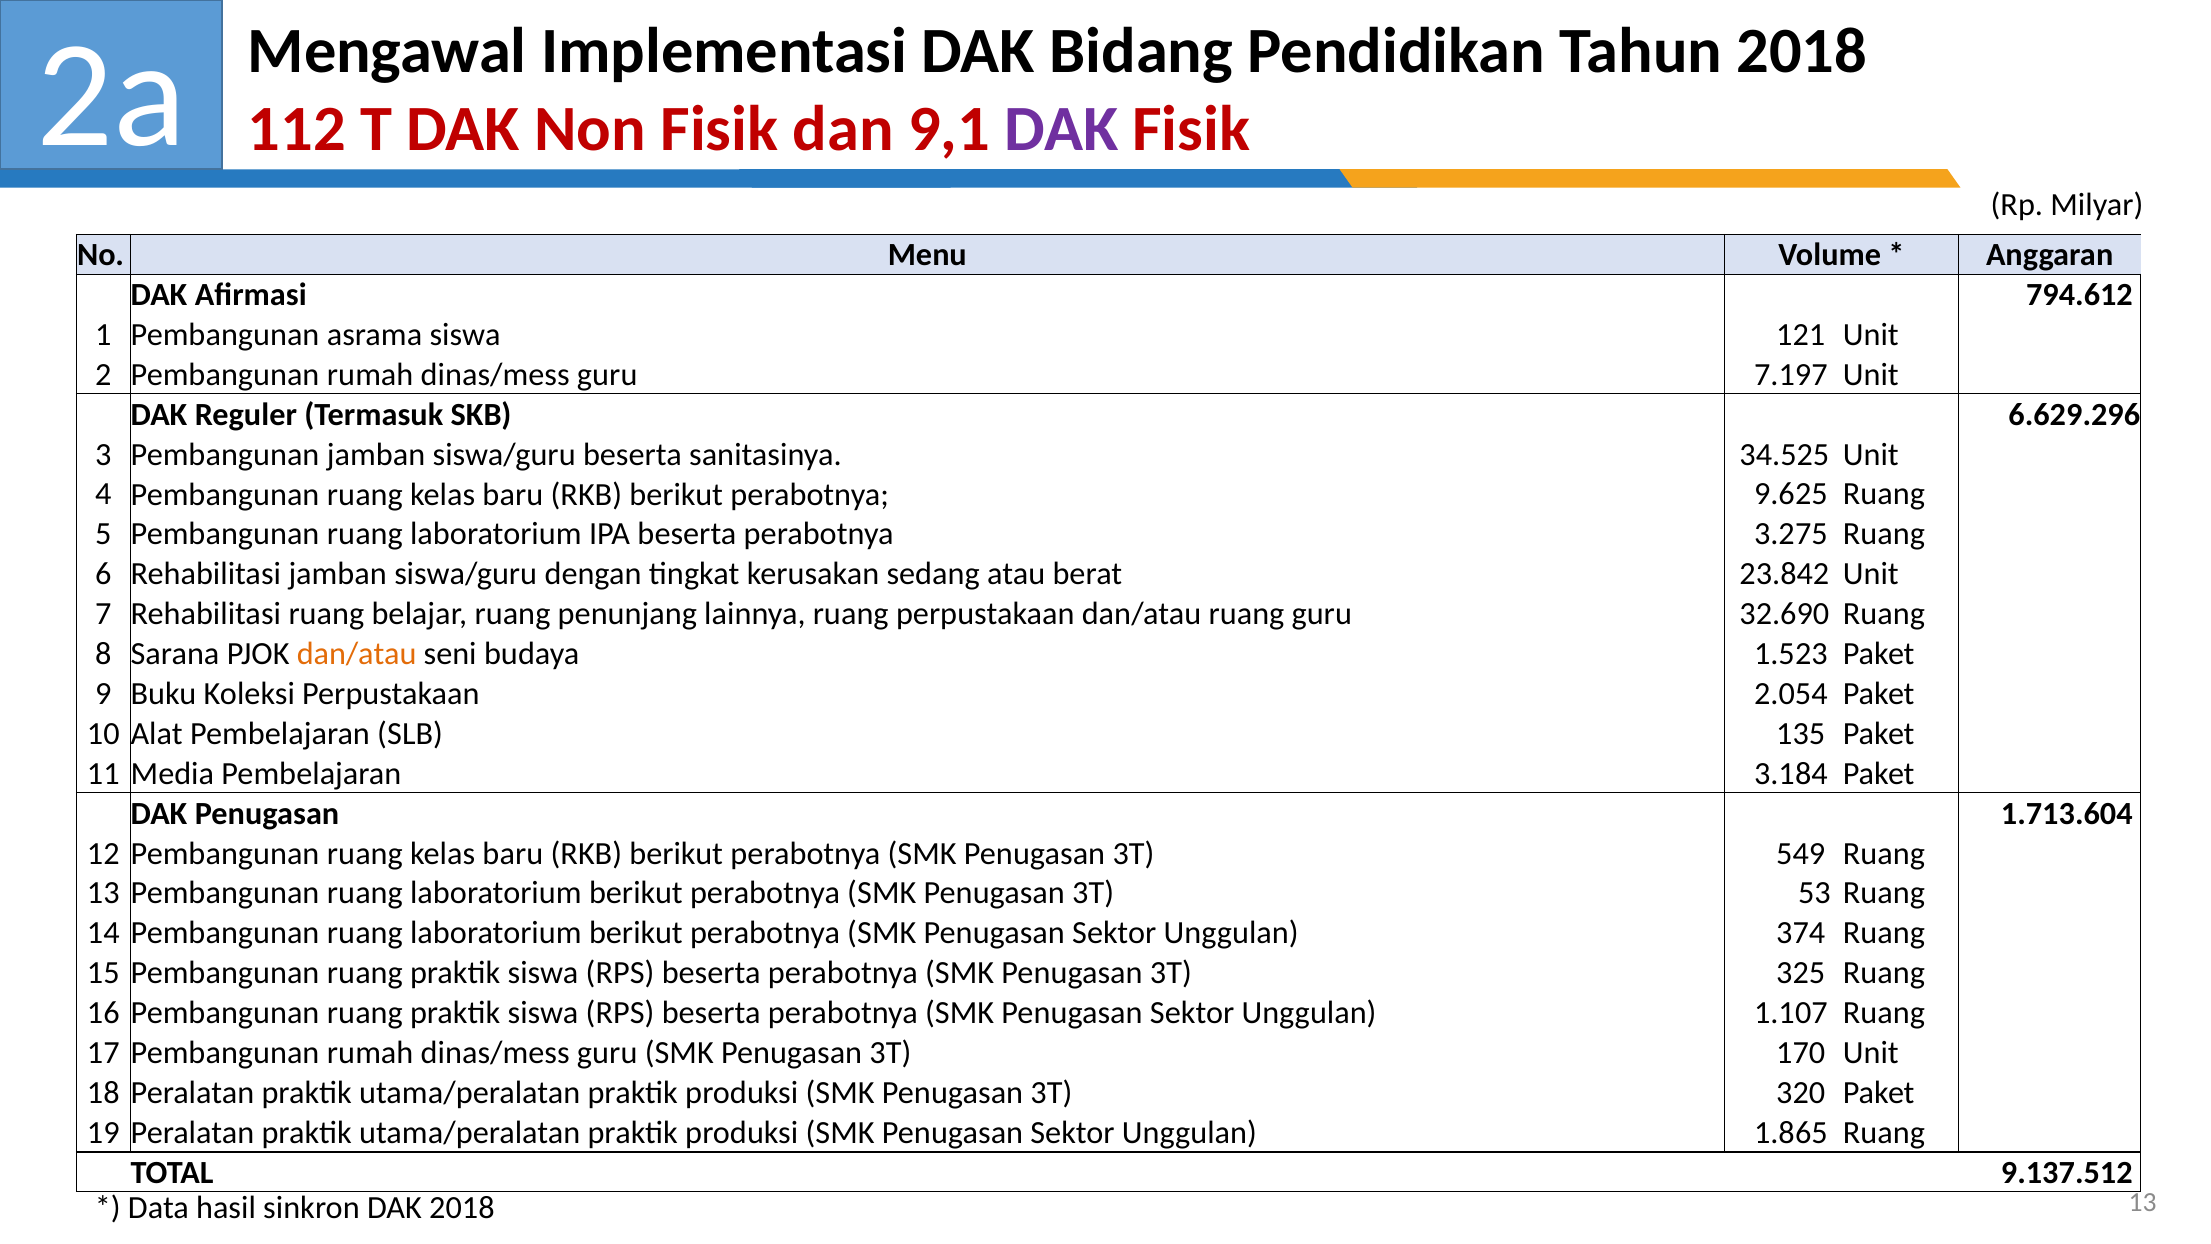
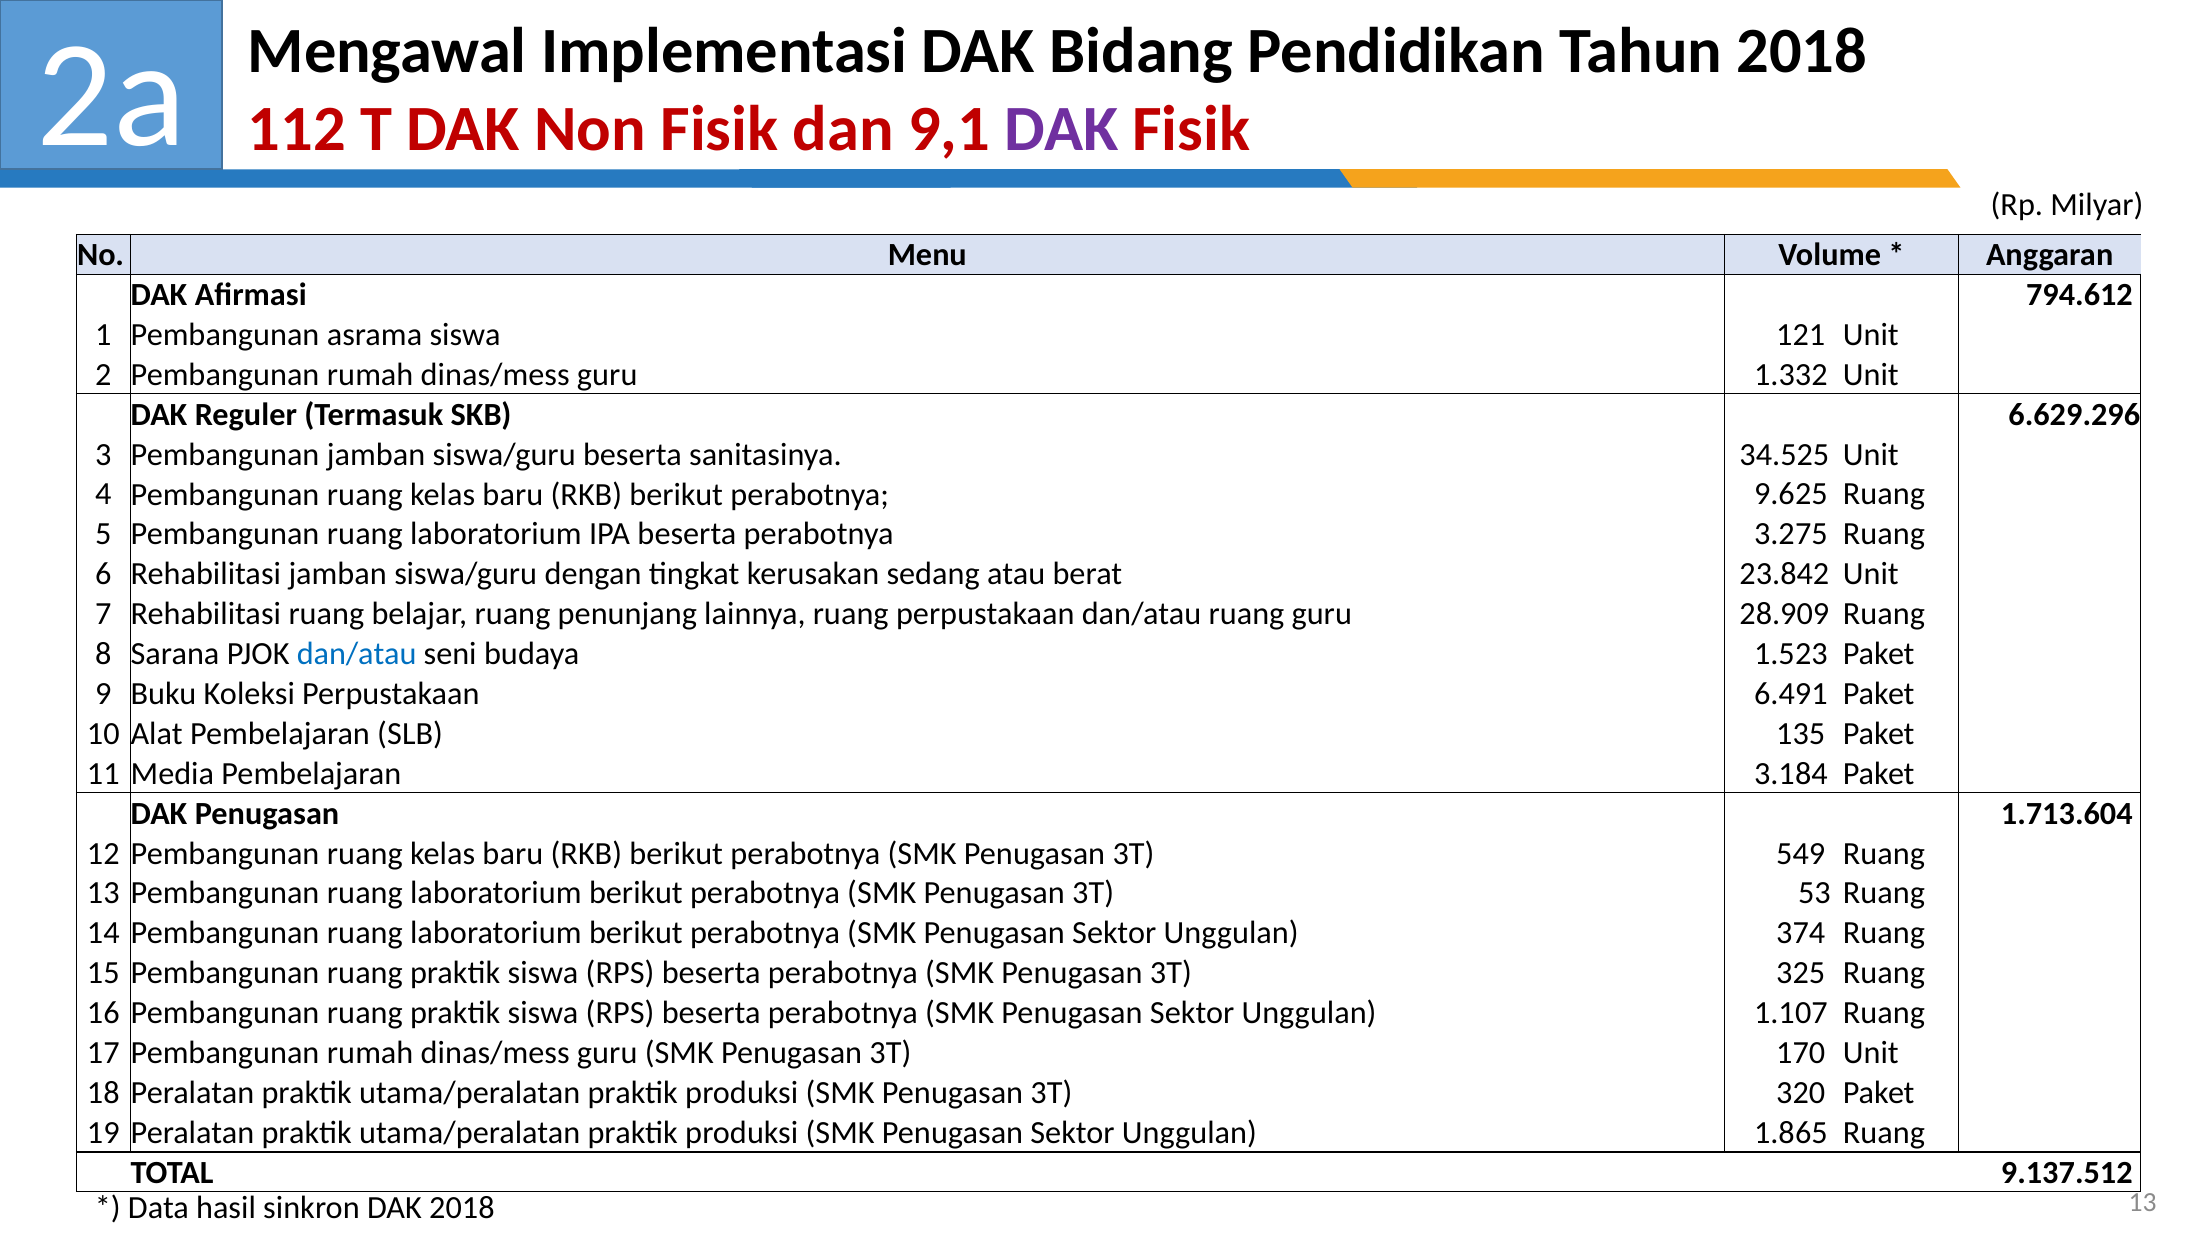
7.197: 7.197 -> 1.332
32.690: 32.690 -> 28.909
dan/atau at (357, 654) colour: orange -> blue
2.054: 2.054 -> 6.491
